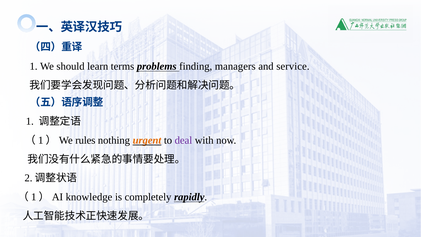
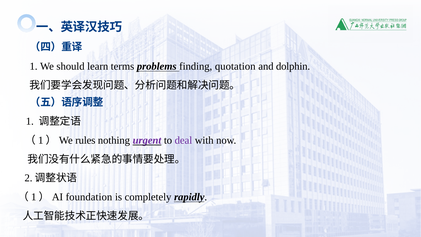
managers: managers -> quotation
service: service -> dolphin
urgent colour: orange -> purple
knowledge: knowledge -> foundation
